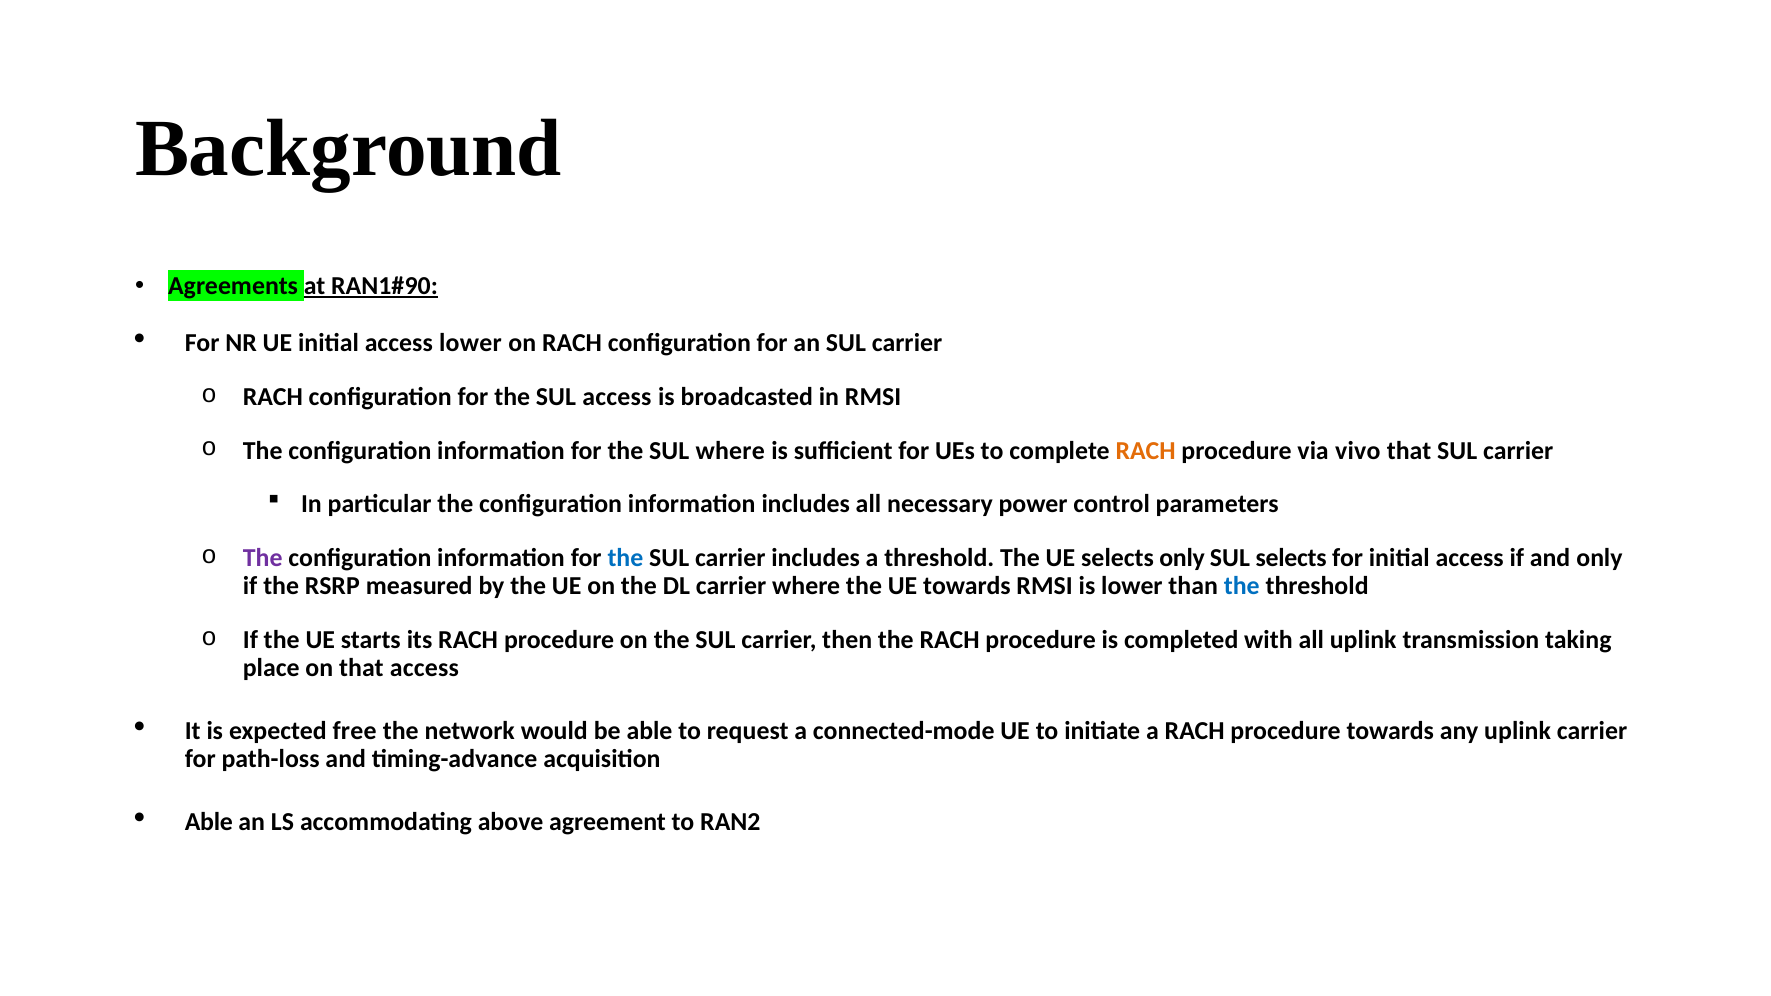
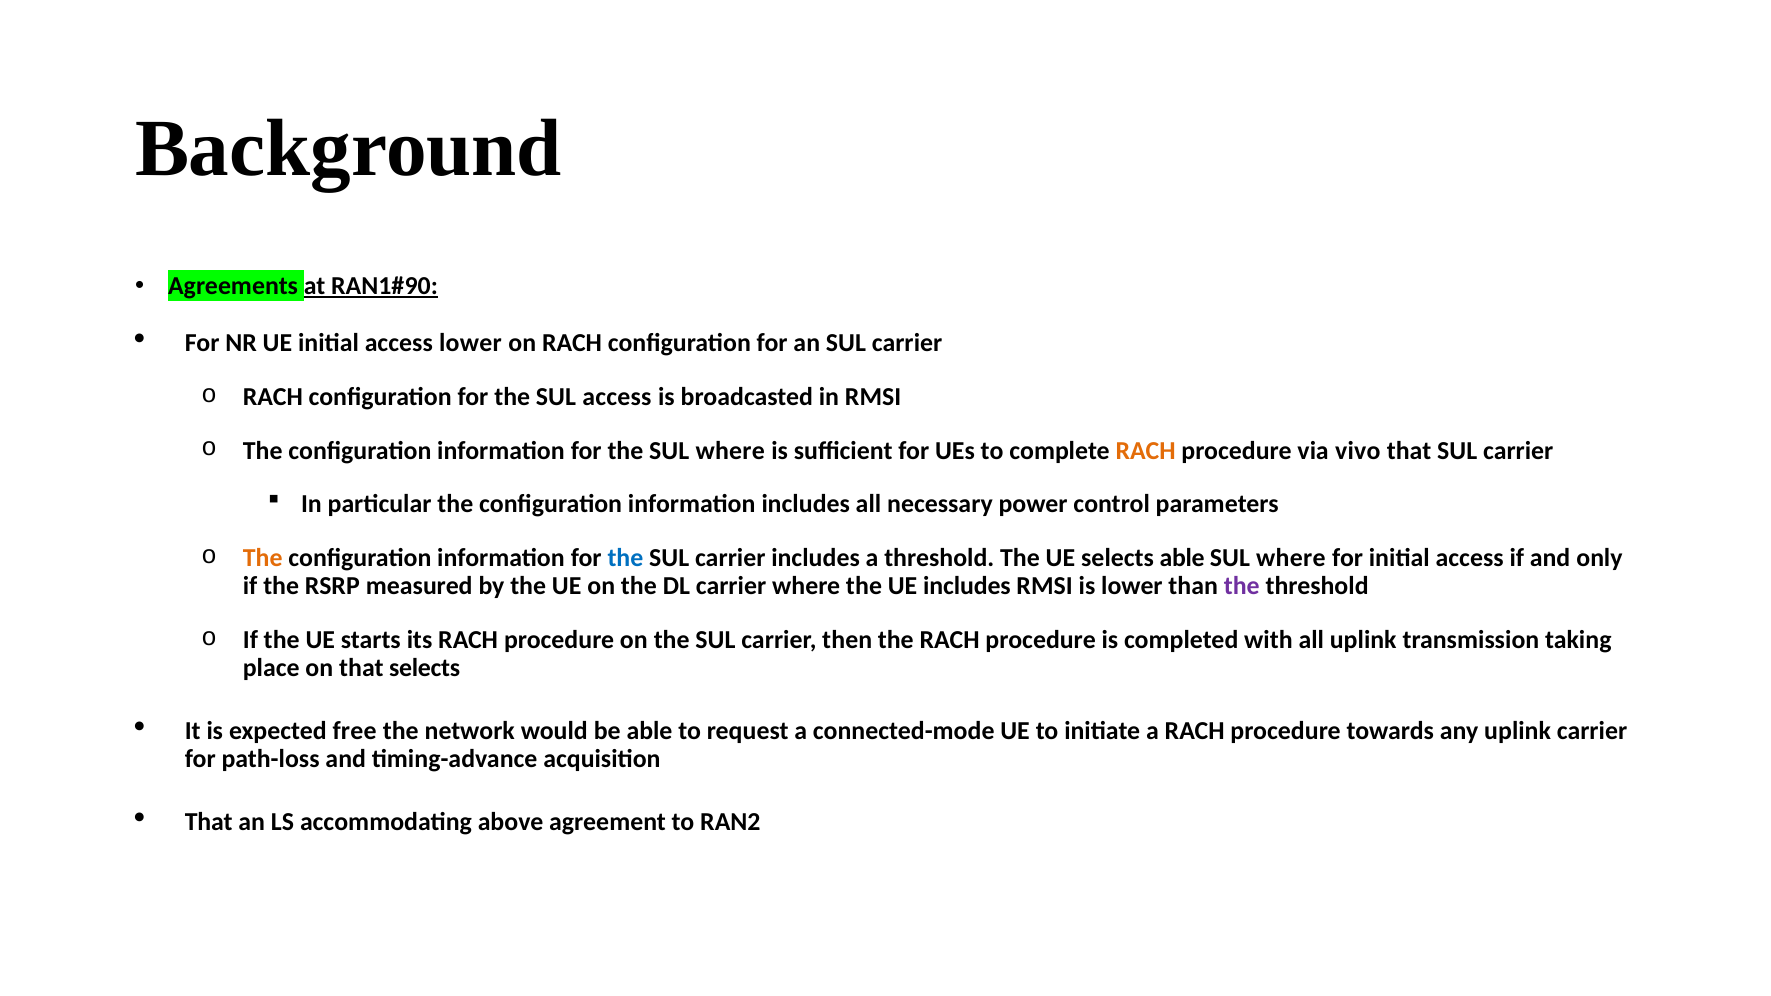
The at (263, 558) colour: purple -> orange
selects only: only -> able
selects at (1291, 558): selects -> where
UE towards: towards -> includes
the at (1242, 586) colour: blue -> purple
that access: access -> selects
Able at (209, 822): Able -> That
